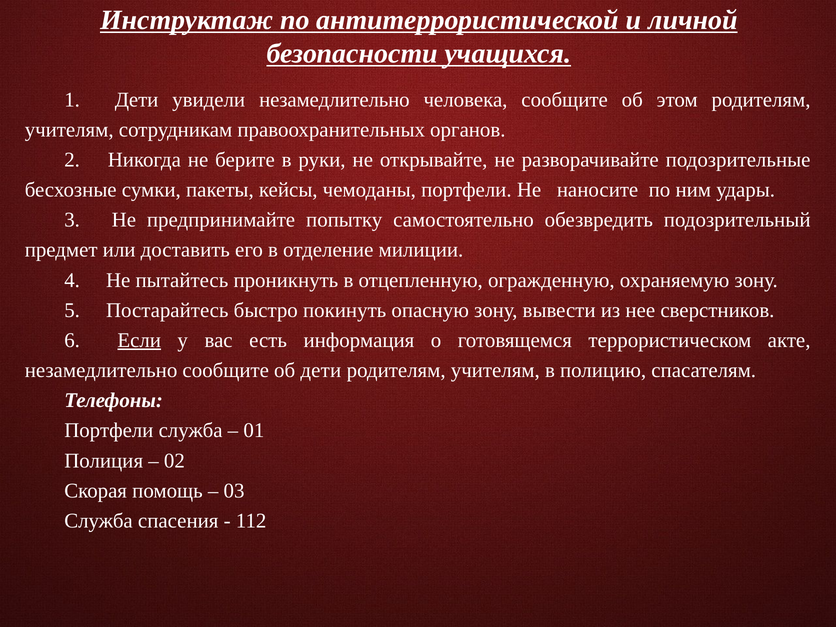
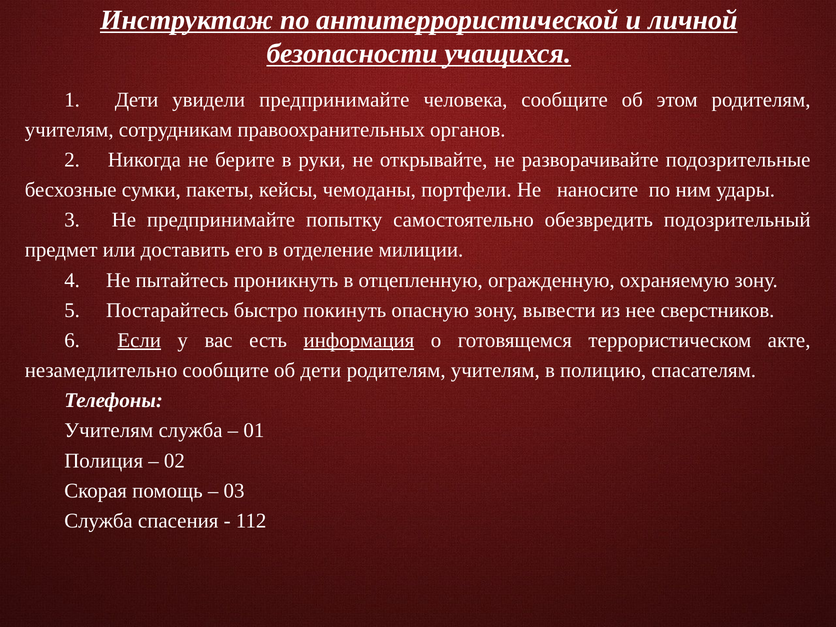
увидели незамедлительно: незамедлительно -> предпринимайте
информация underline: none -> present
Портфели at (109, 431): Портфели -> Учителям
